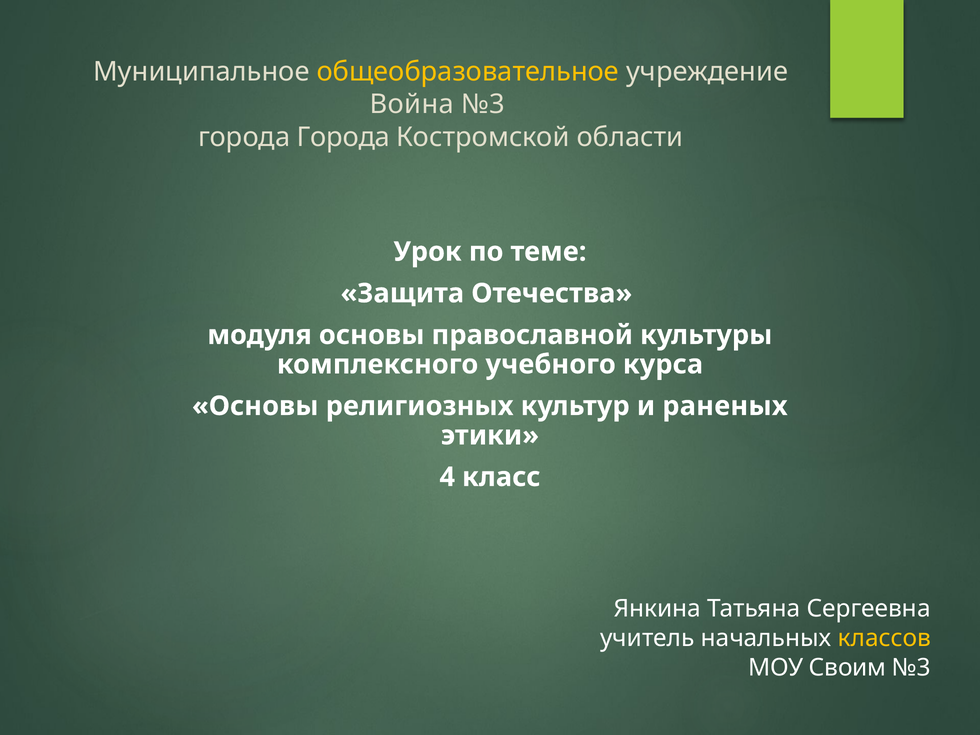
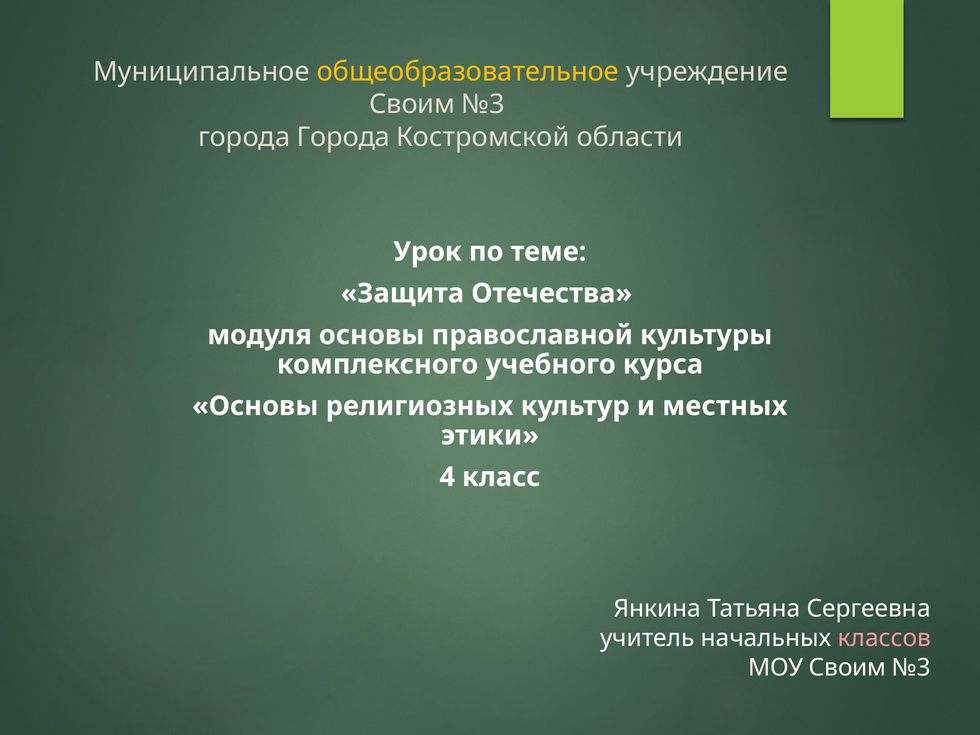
Война at (412, 104): Война -> Своим
раненых: раненых -> местных
классов colour: yellow -> pink
